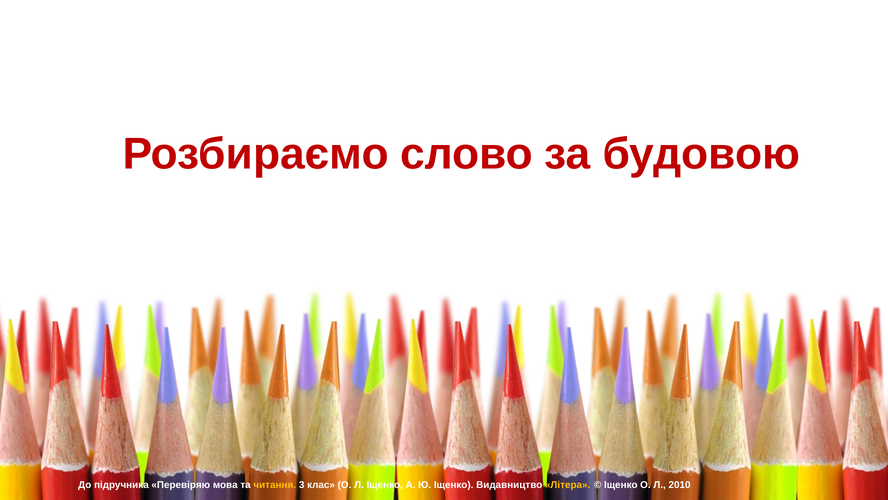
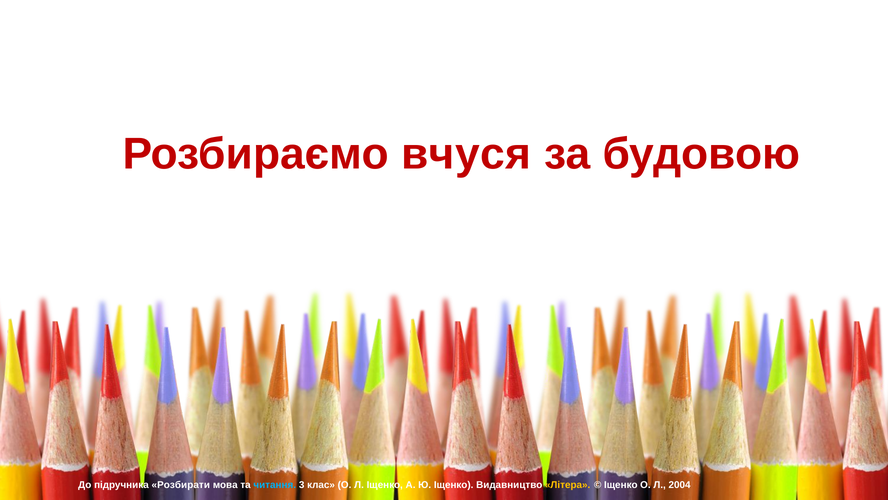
слово: слово -> вчуся
Перевіряю: Перевіряю -> Розбирати
читання colour: yellow -> light blue
2010: 2010 -> 2004
